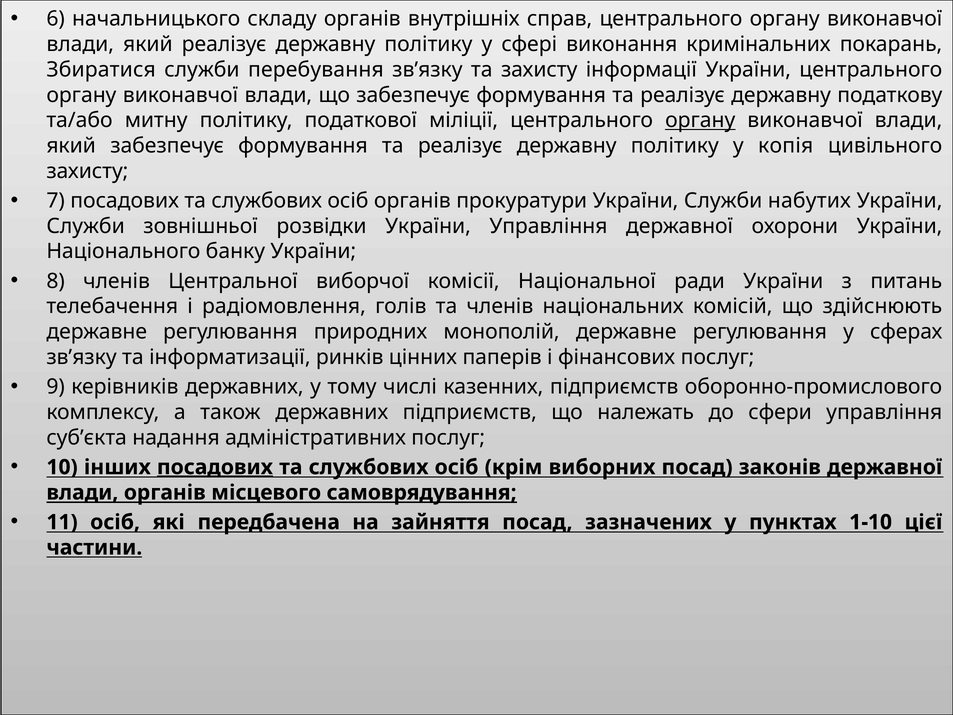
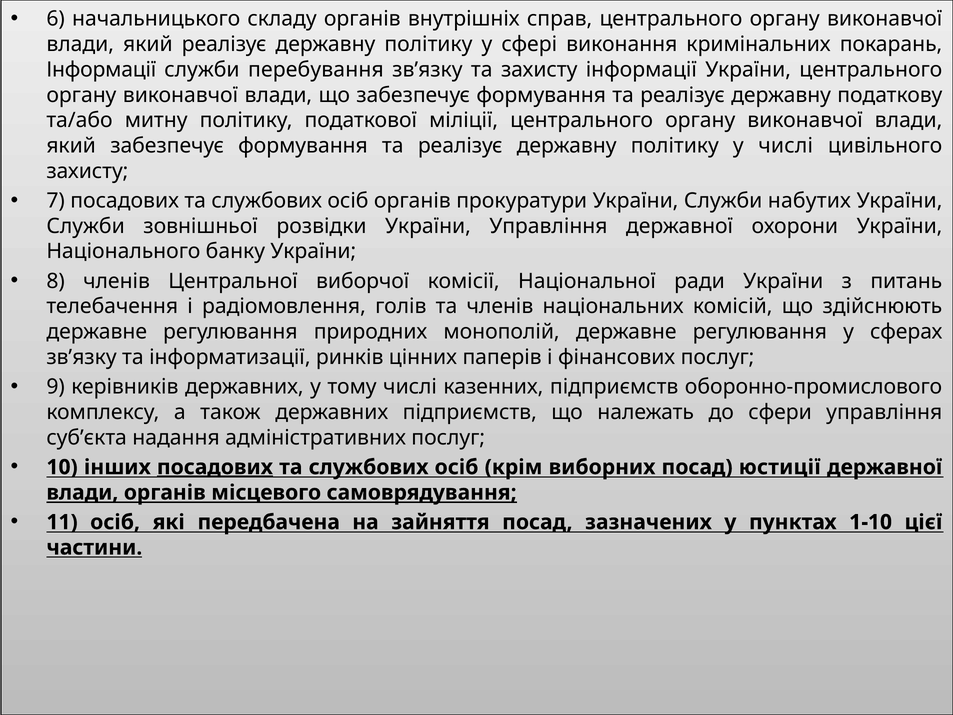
Збиратися at (101, 70): Збиратися -> Інформації
органу at (700, 120) underline: present -> none
у копія: копія -> числі
законів: законів -> юстиції
